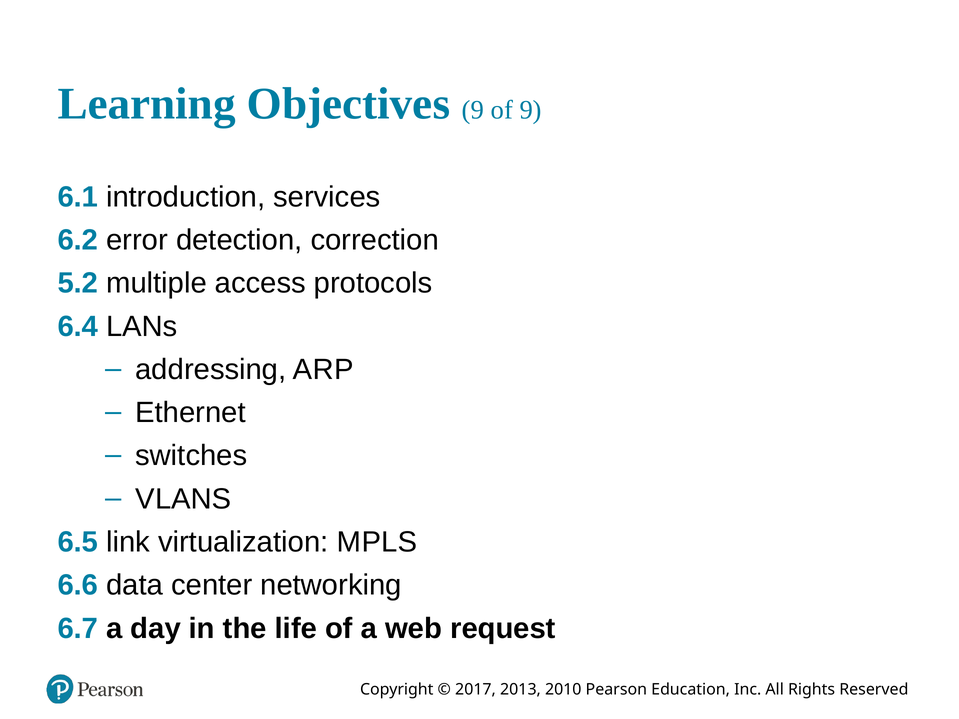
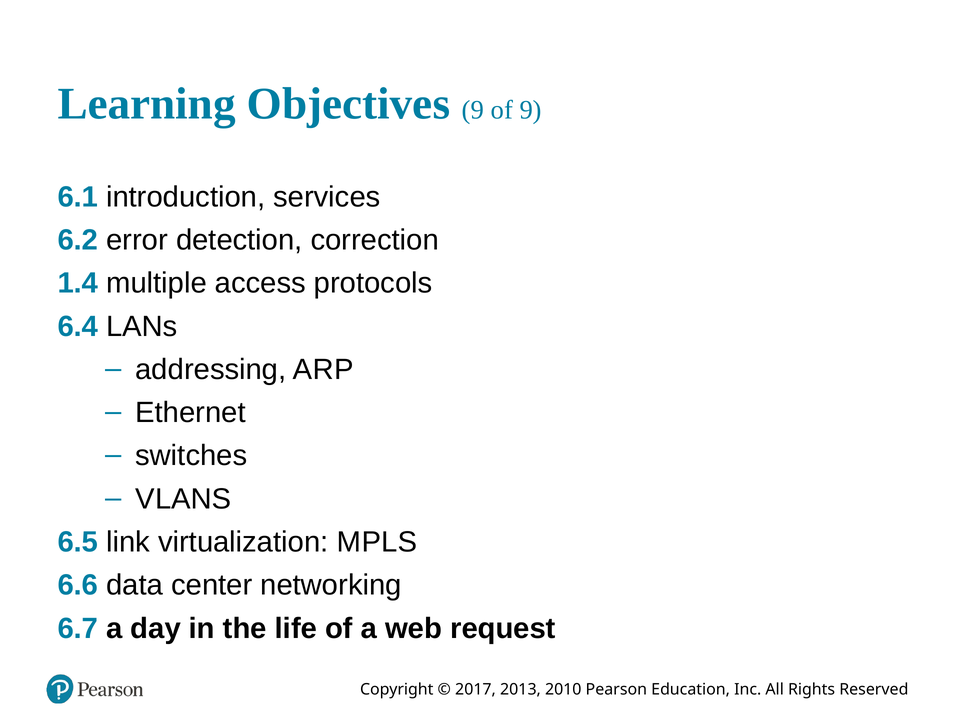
5.2: 5.2 -> 1.4
